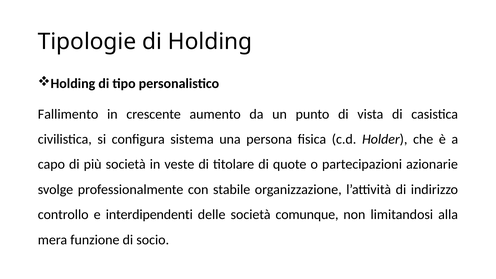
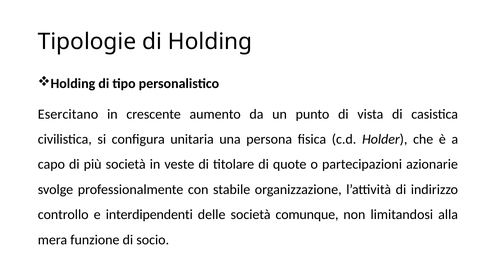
Fallimento: Fallimento -> Esercitano
sistema: sistema -> unitaria
